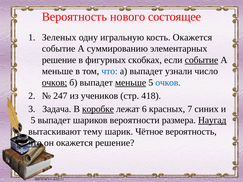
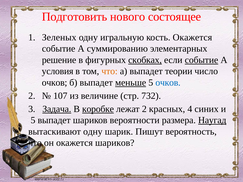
Вероятность at (74, 17): Вероятность -> Подготовить
скобках underline: none -> present
меньше at (57, 71): меньше -> условия
что at (110, 71) colour: blue -> orange
узнали: узнали -> теории
очков at (55, 83) underline: present -> none
247: 247 -> 107
учеников: учеников -> величине
418: 418 -> 732
Задача underline: none -> present
лежат 6: 6 -> 2
7: 7 -> 4
вытаскивают тему: тему -> одну
Чётное: Чётное -> Пишут
что at (35, 143) underline: present -> none
окажется решение: решение -> шариков
